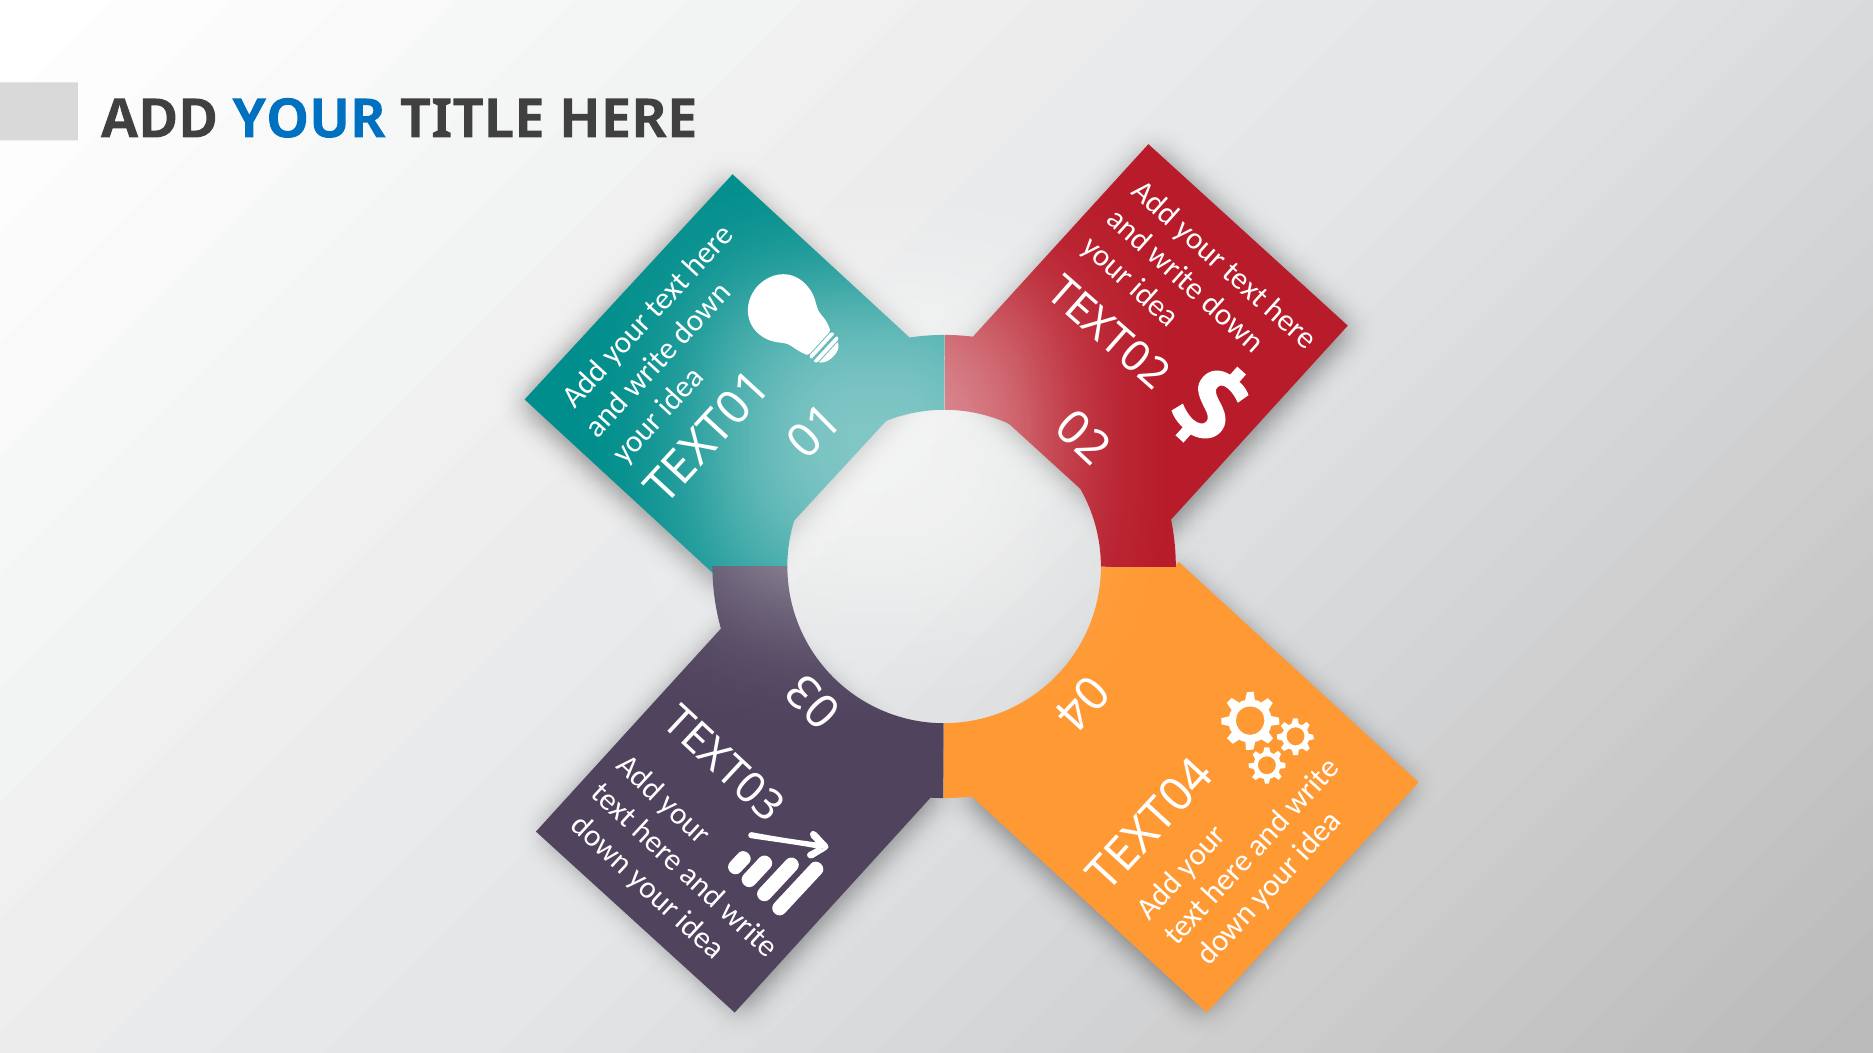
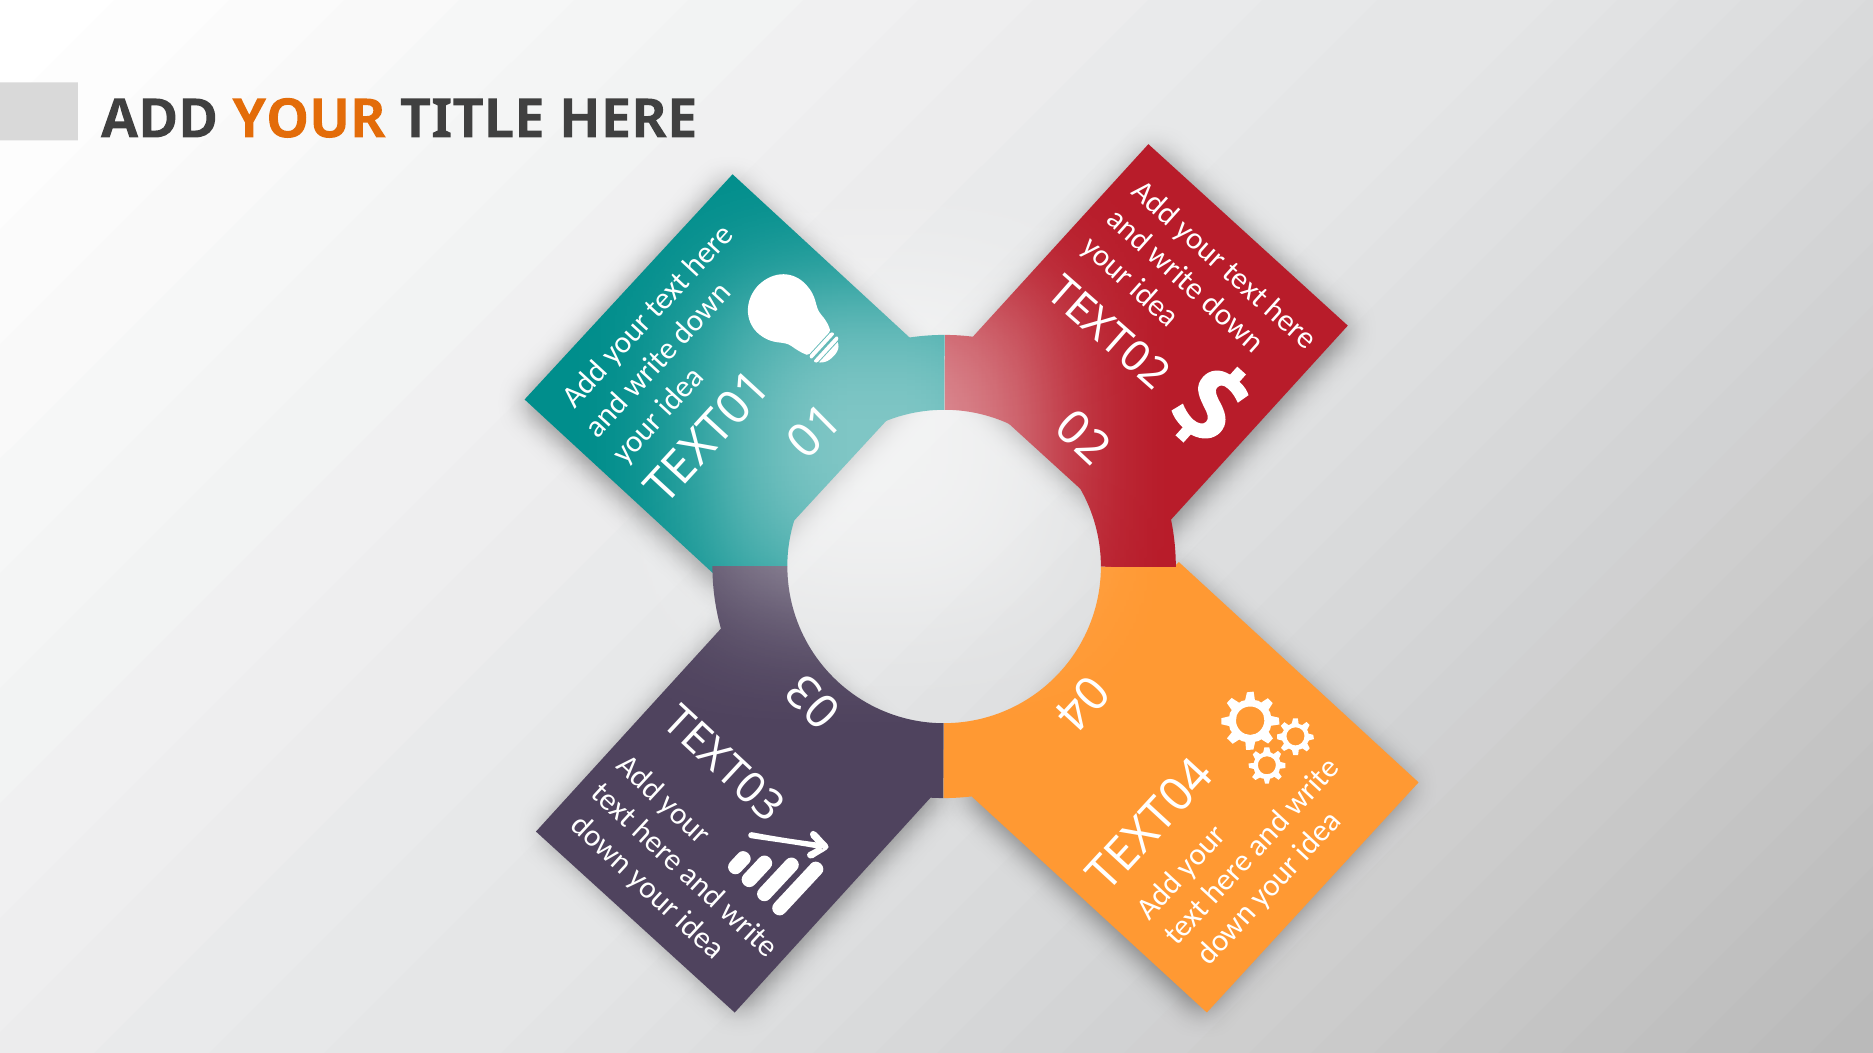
YOUR colour: blue -> orange
